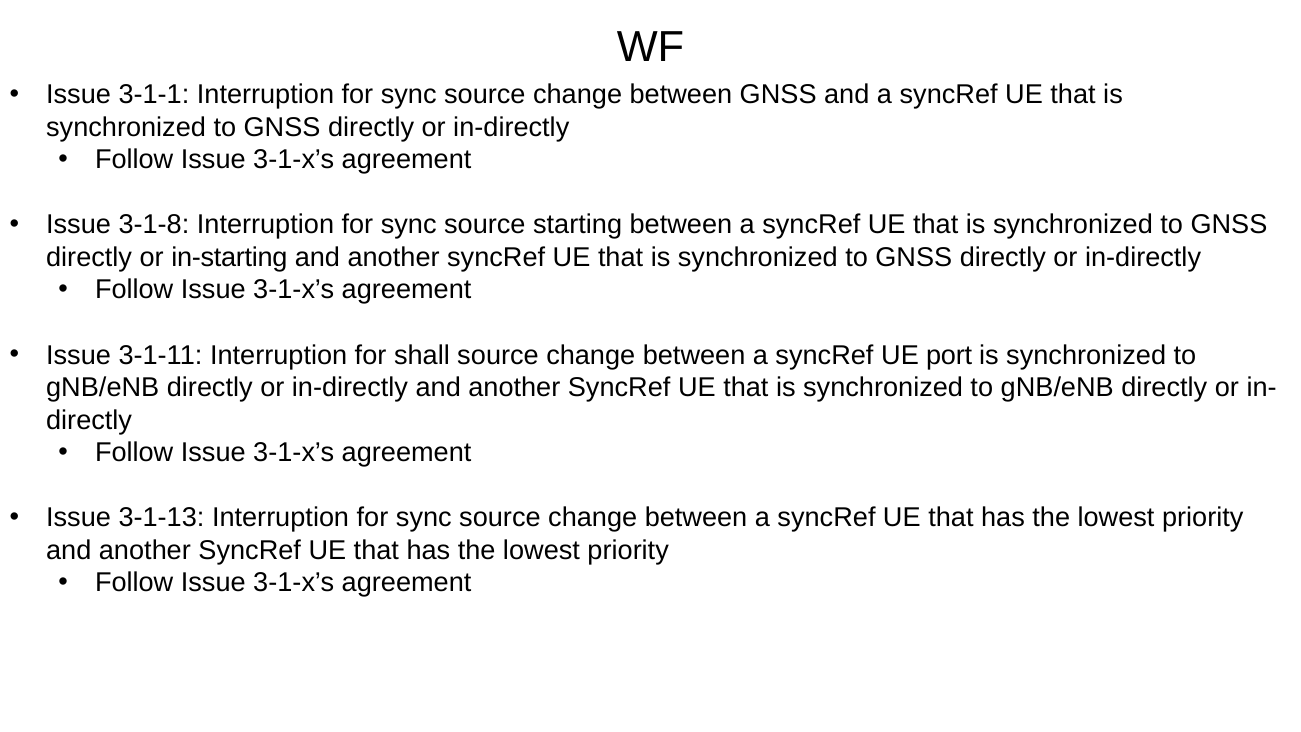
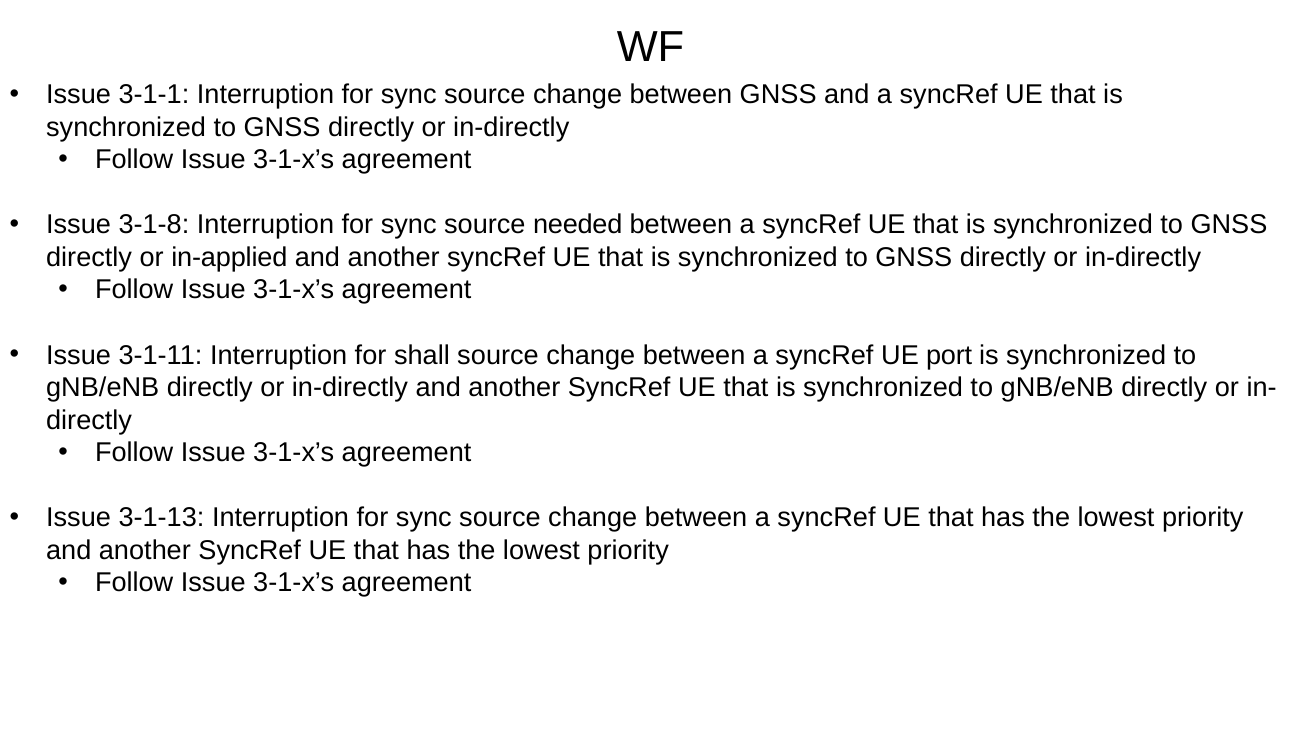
starting: starting -> needed
in-starting: in-starting -> in-applied
